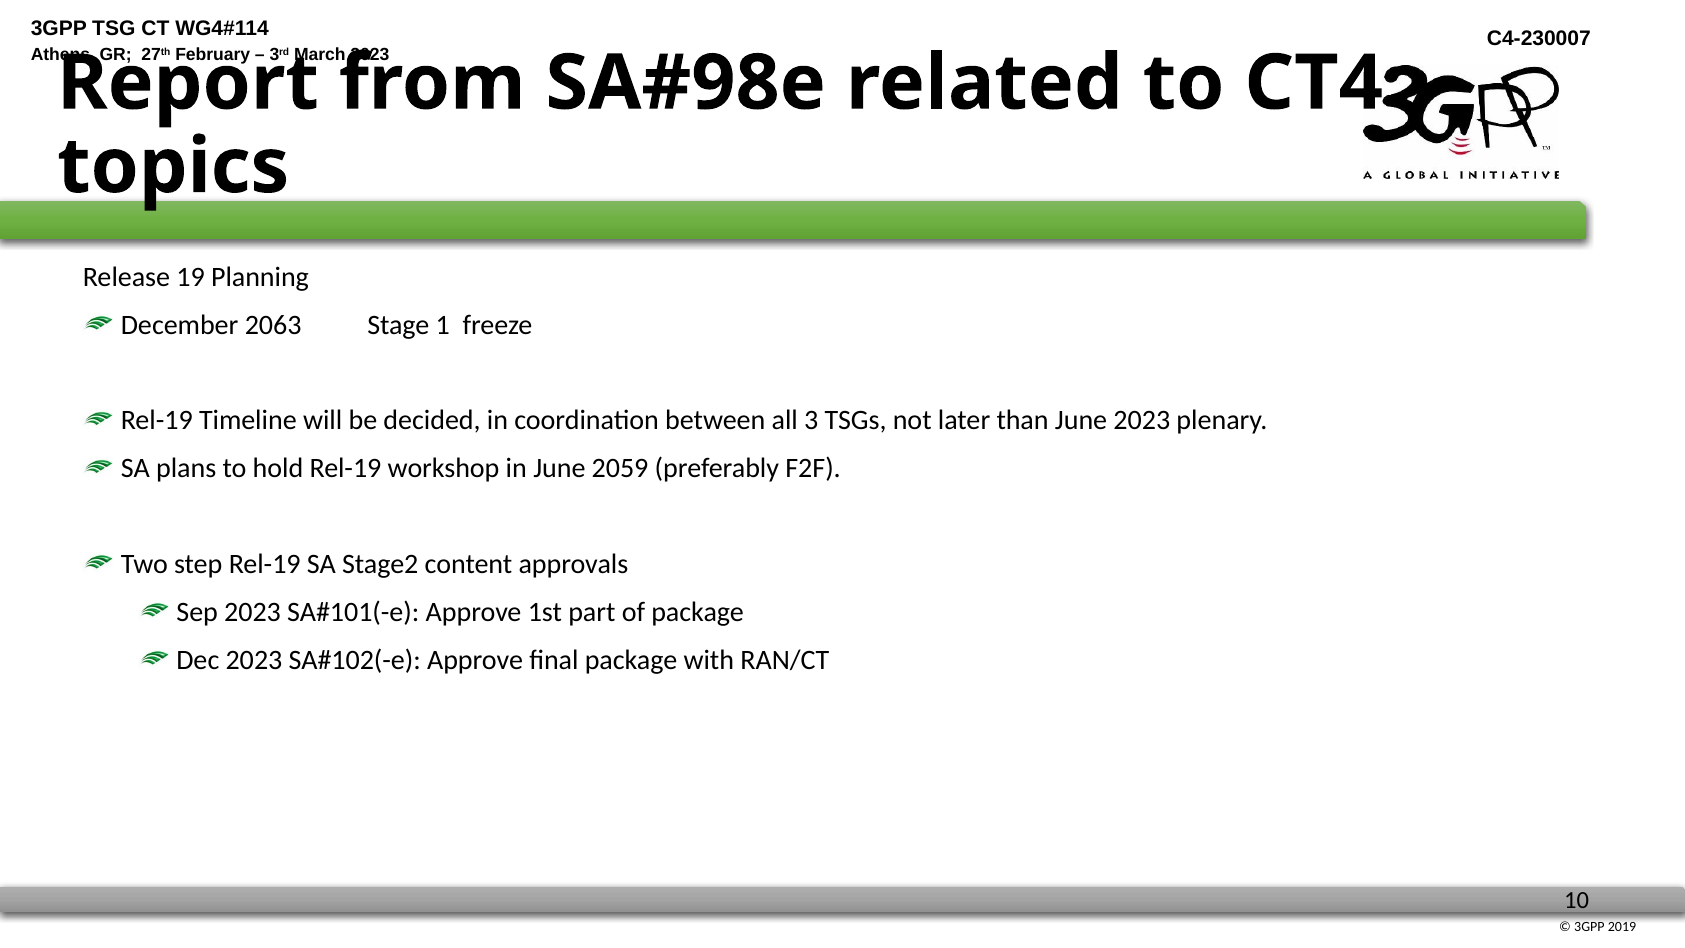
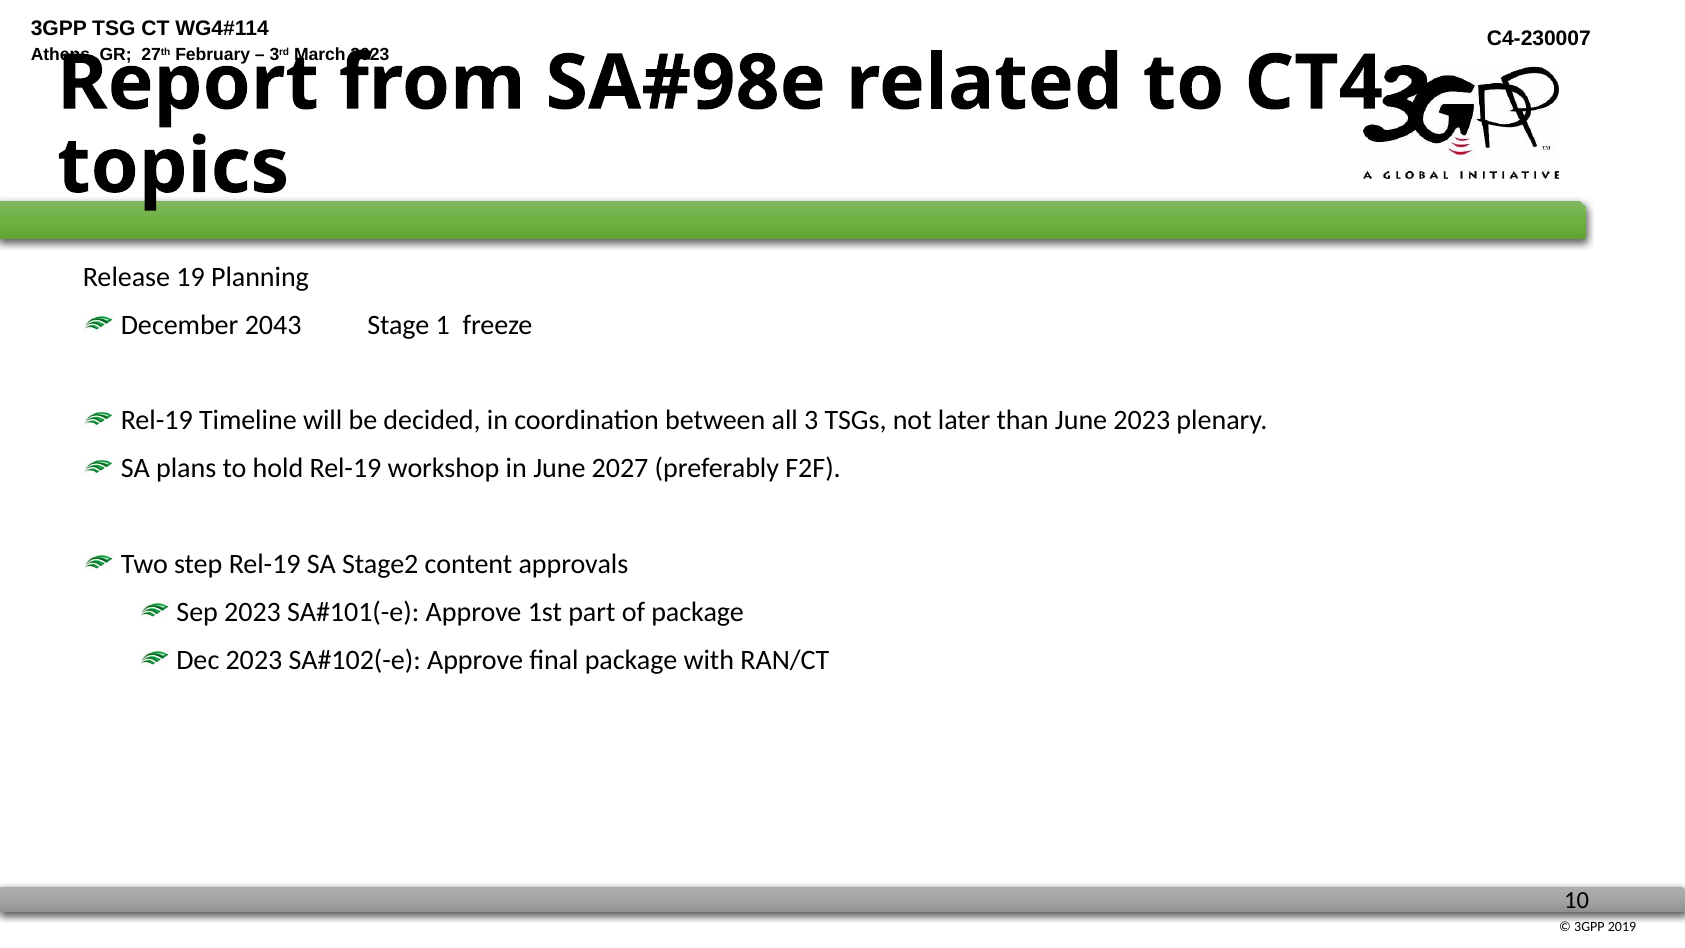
2063: 2063 -> 2043
2059: 2059 -> 2027
